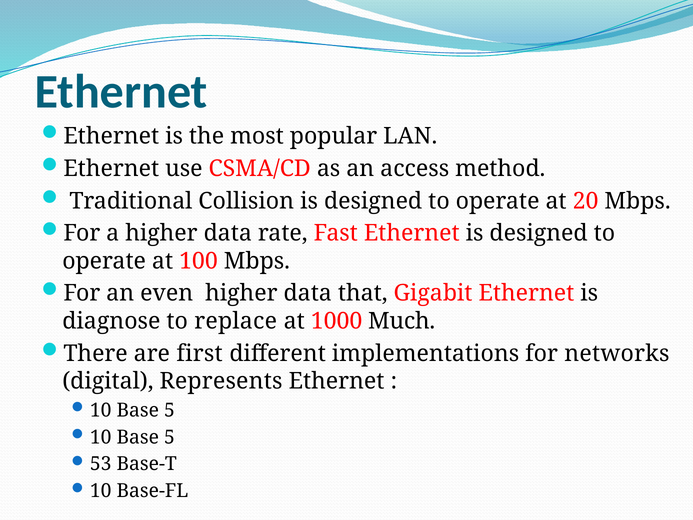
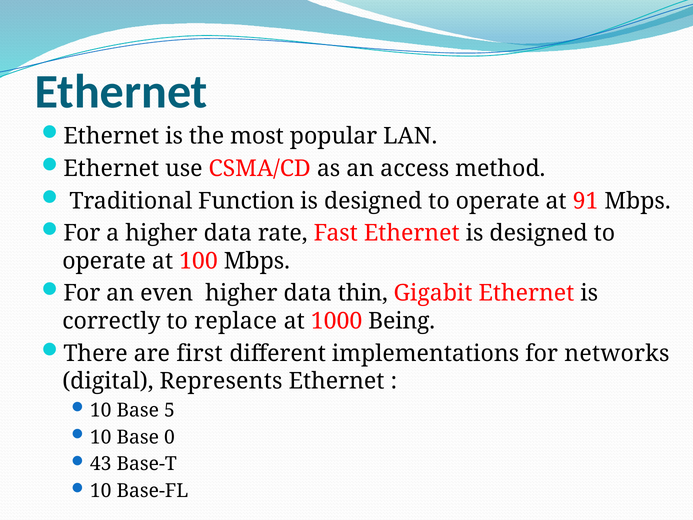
Collision: Collision -> Function
20: 20 -> 91
that: that -> thin
diagnose: diagnose -> correctly
Much: Much -> Being
5 at (169, 437): 5 -> 0
53: 53 -> 43
